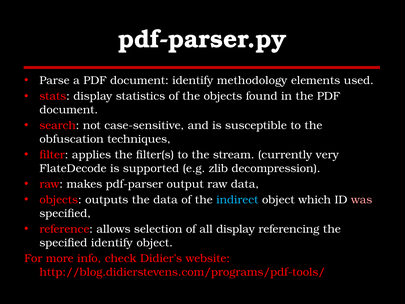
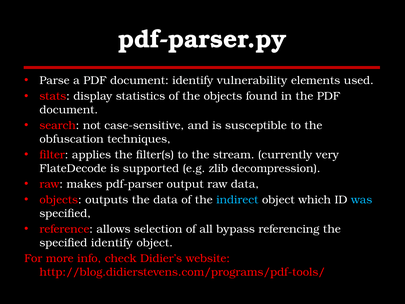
methodology: methodology -> vulnerability
was colour: pink -> light blue
all display: display -> bypass
